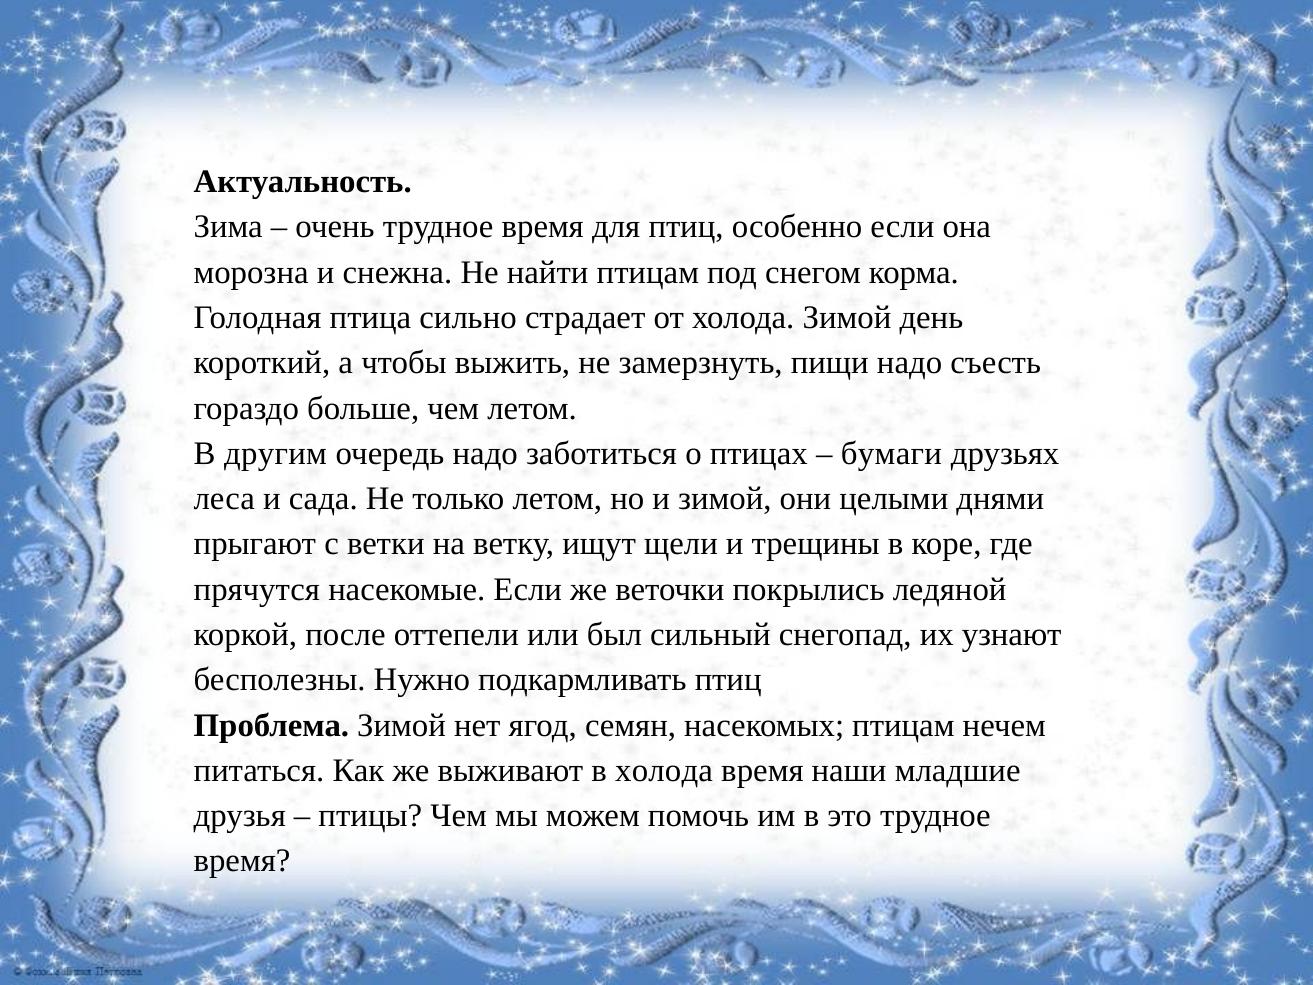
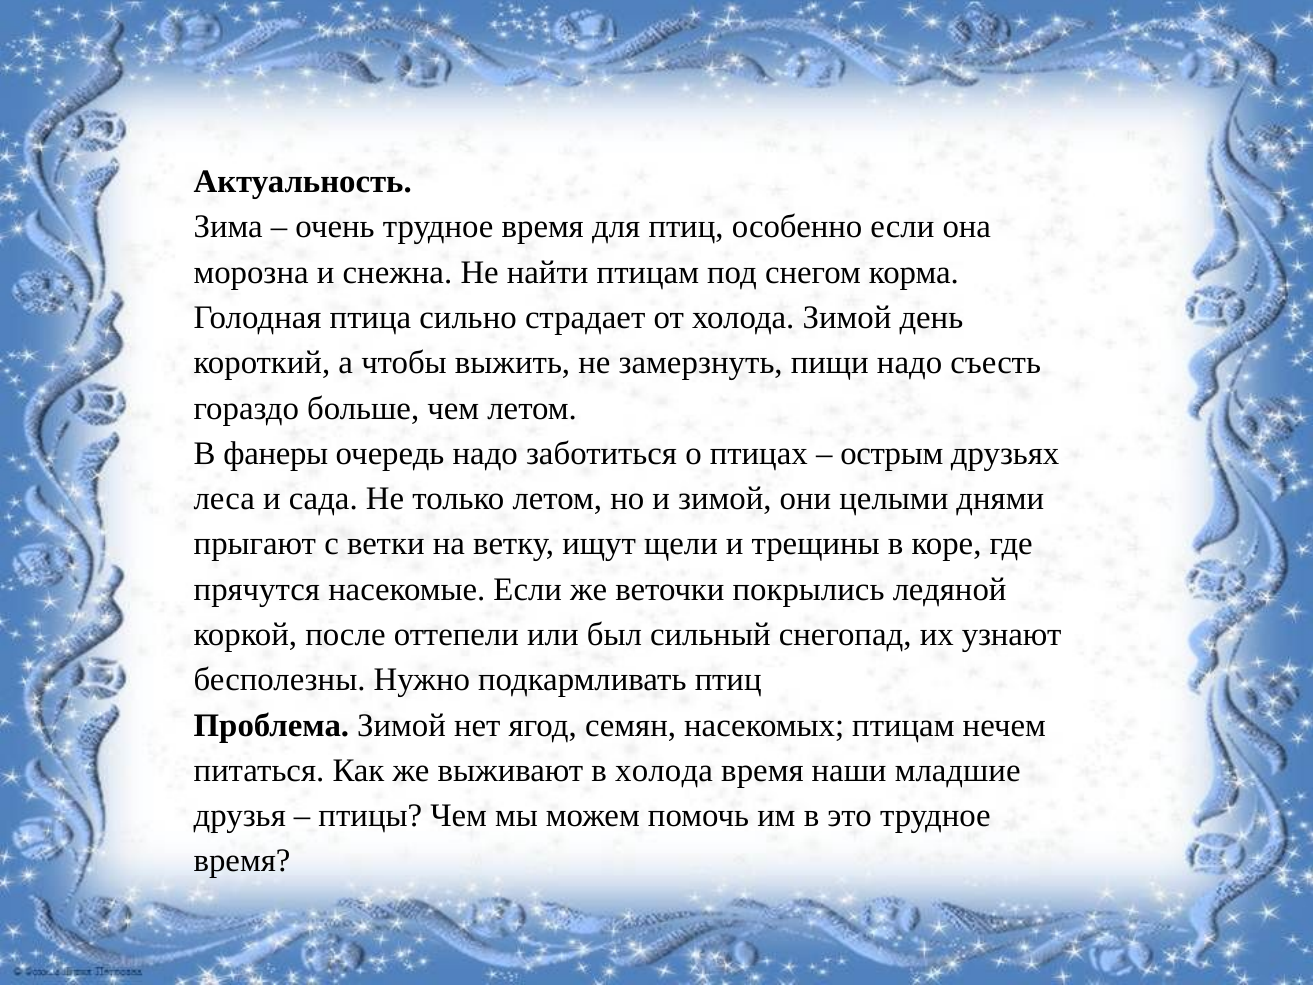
другим: другим -> фанеры
бумаги: бумаги -> острым
